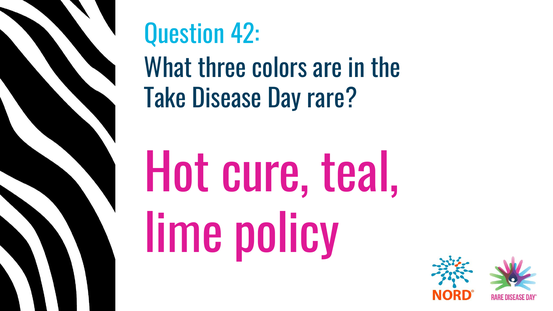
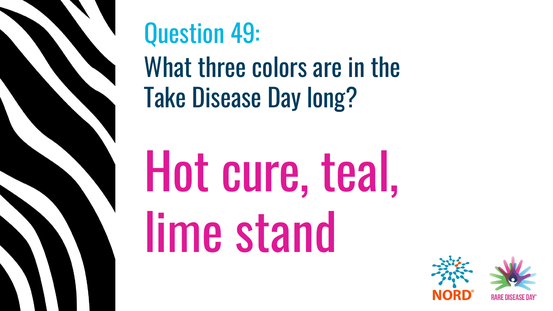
42: 42 -> 49
rare: rare -> long
policy: policy -> stand
